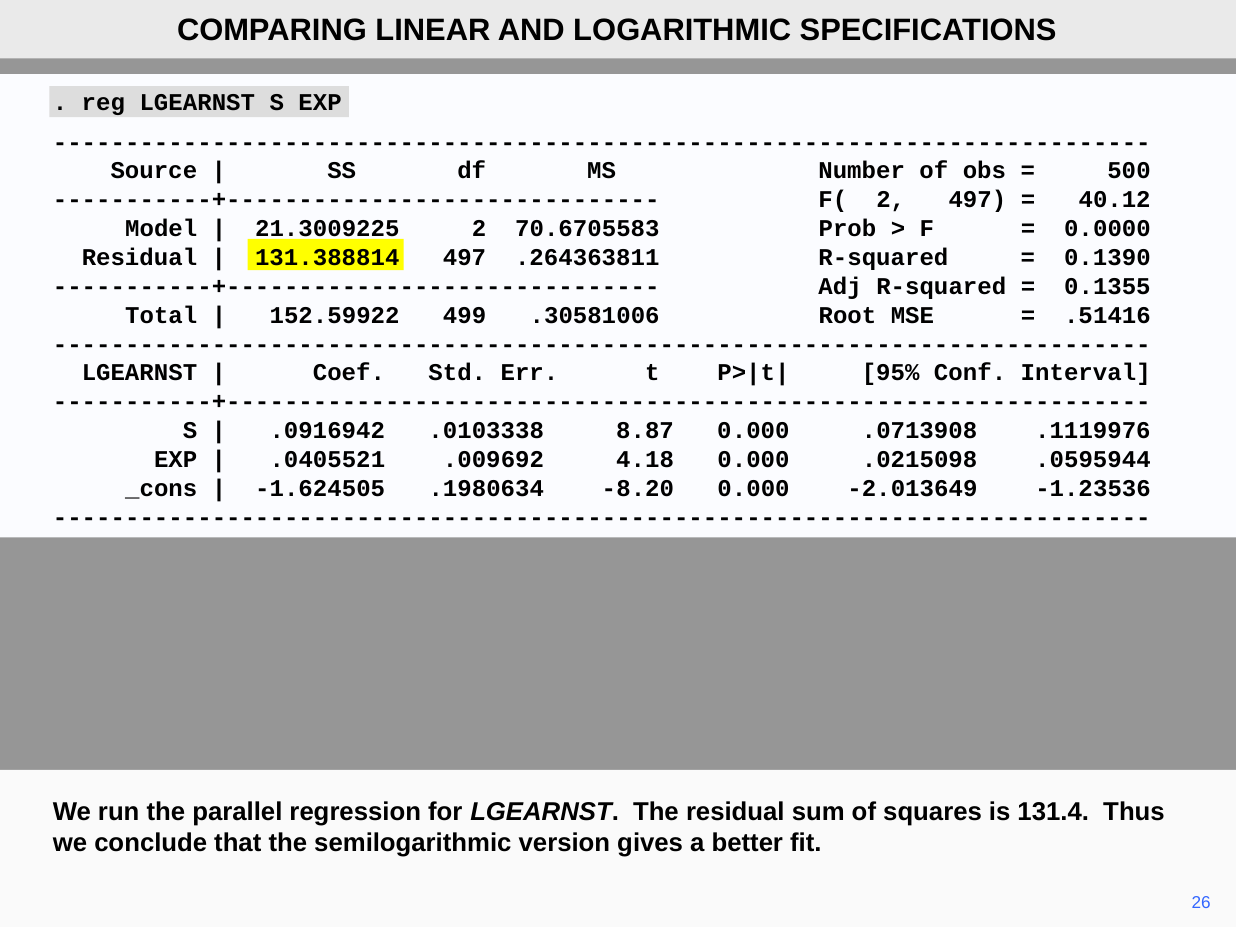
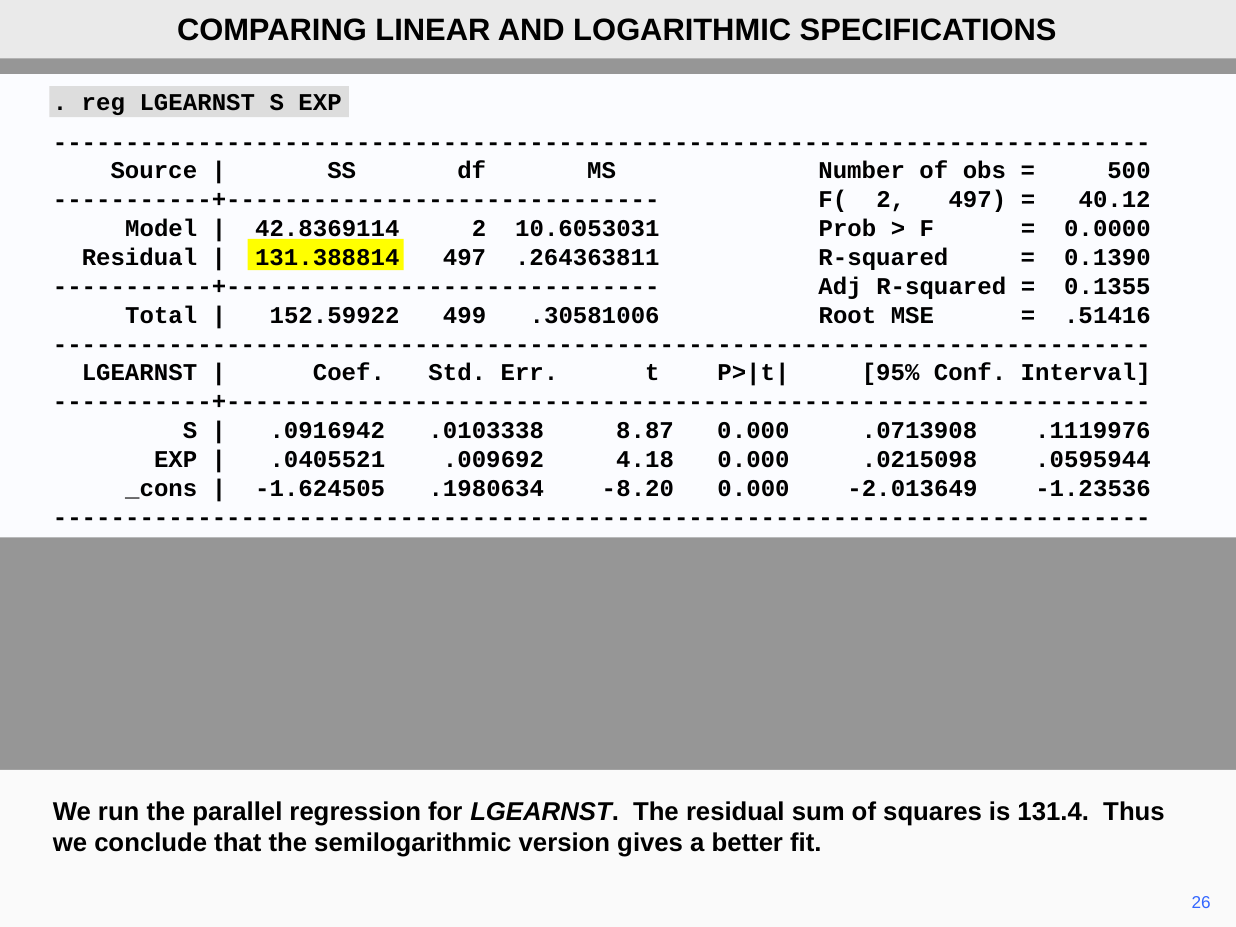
21.3009225: 21.3009225 -> 42.8369114
70.6705583: 70.6705583 -> 10.6053031
